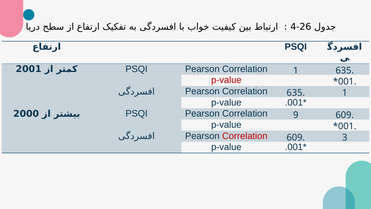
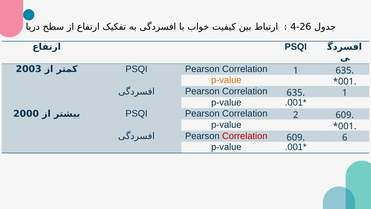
2001: 2001 -> 2003
p-value at (226, 80) colour: red -> orange
9: 9 -> 2
3: 3 -> 6
